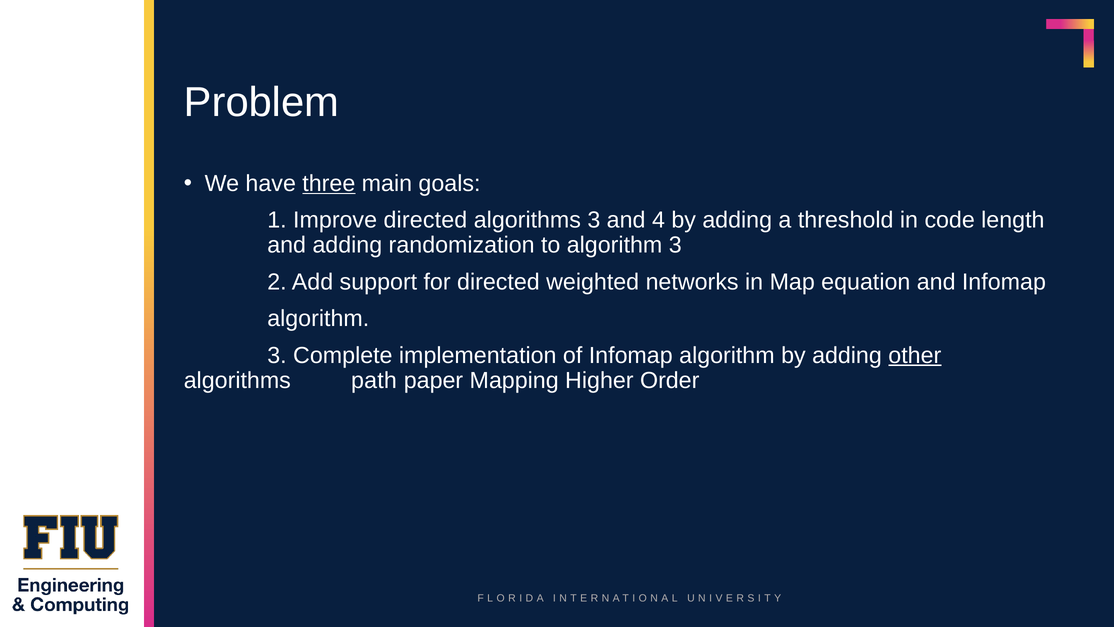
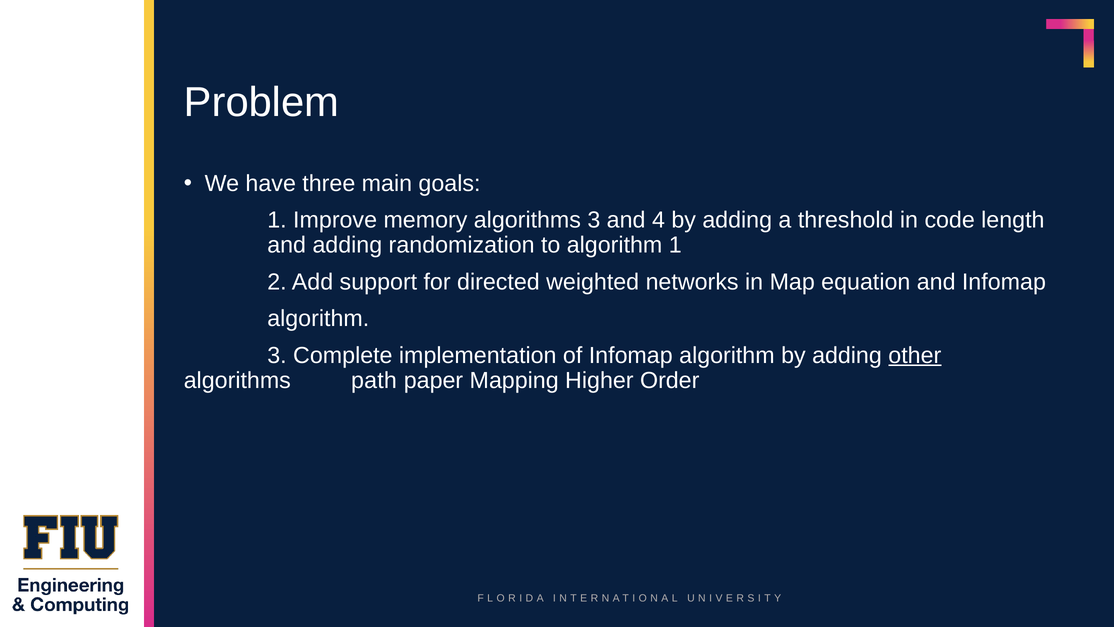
three underline: present -> none
Improve directed: directed -> memory
to algorithm 3: 3 -> 1
